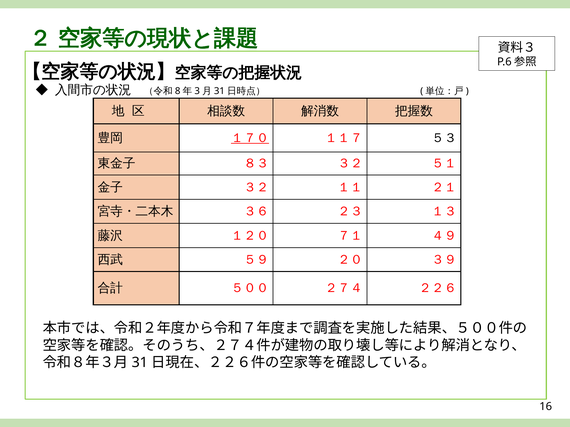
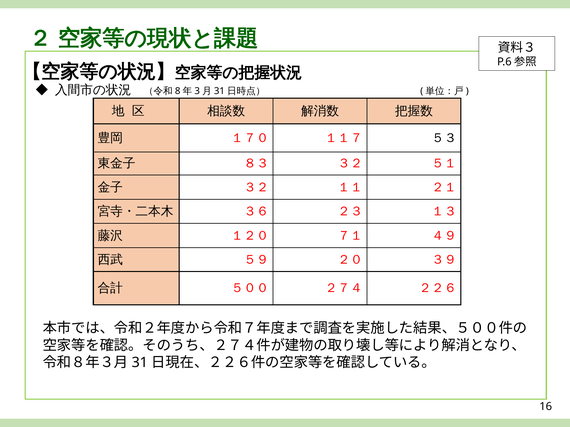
１７０ underline: present -> none
